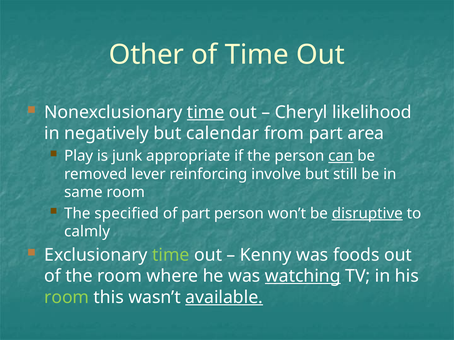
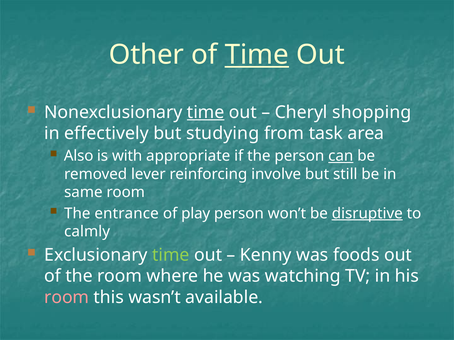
Time at (257, 55) underline: none -> present
likelihood: likelihood -> shopping
negatively: negatively -> effectively
calendar: calendar -> studying
from part: part -> task
Play: Play -> Also
junk: junk -> with
specified: specified -> entrance
of part: part -> play
watching underline: present -> none
room at (67, 298) colour: light green -> pink
available underline: present -> none
